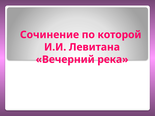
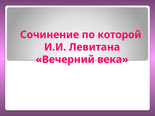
река: река -> века
